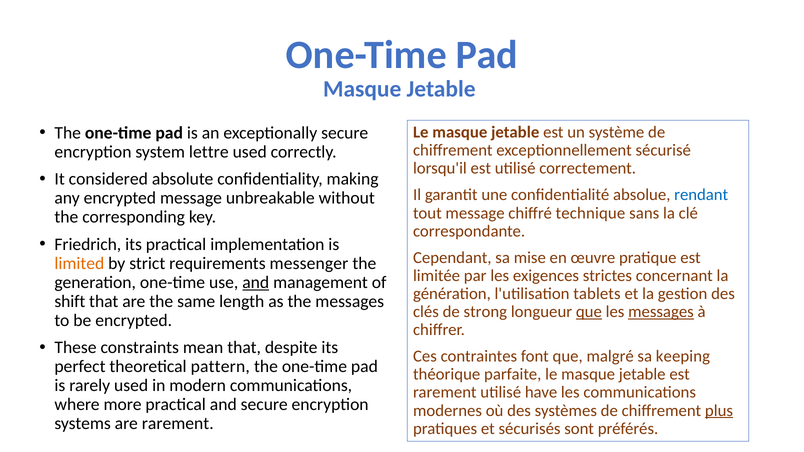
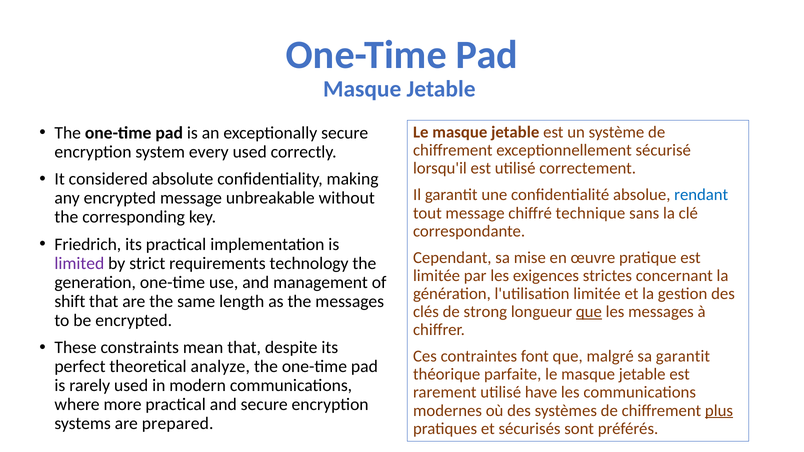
lettre: lettre -> every
limited colour: orange -> purple
messenger: messenger -> technology
and at (256, 282) underline: present -> none
l'utilisation tablets: tablets -> limitée
messages at (661, 312) underline: present -> none
sa keeping: keeping -> garantit
pattern: pattern -> analyze
are rarement: rarement -> prepared
